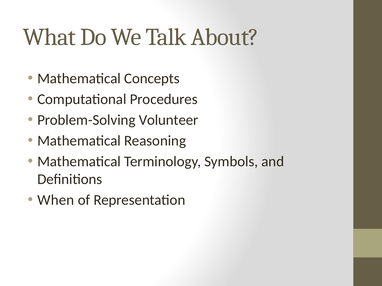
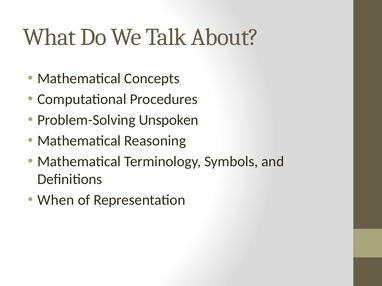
Volunteer: Volunteer -> Unspoken
